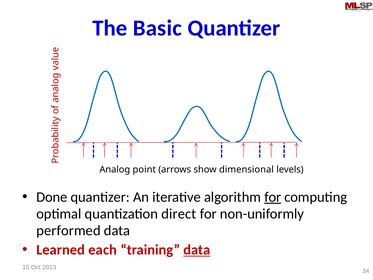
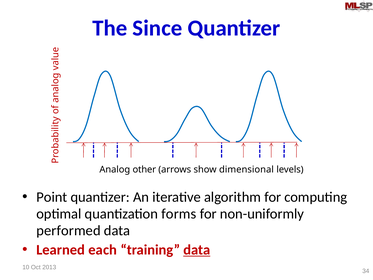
Basic: Basic -> Since
point: point -> other
Done: Done -> Point
for at (273, 197) underline: present -> none
direct: direct -> forms
